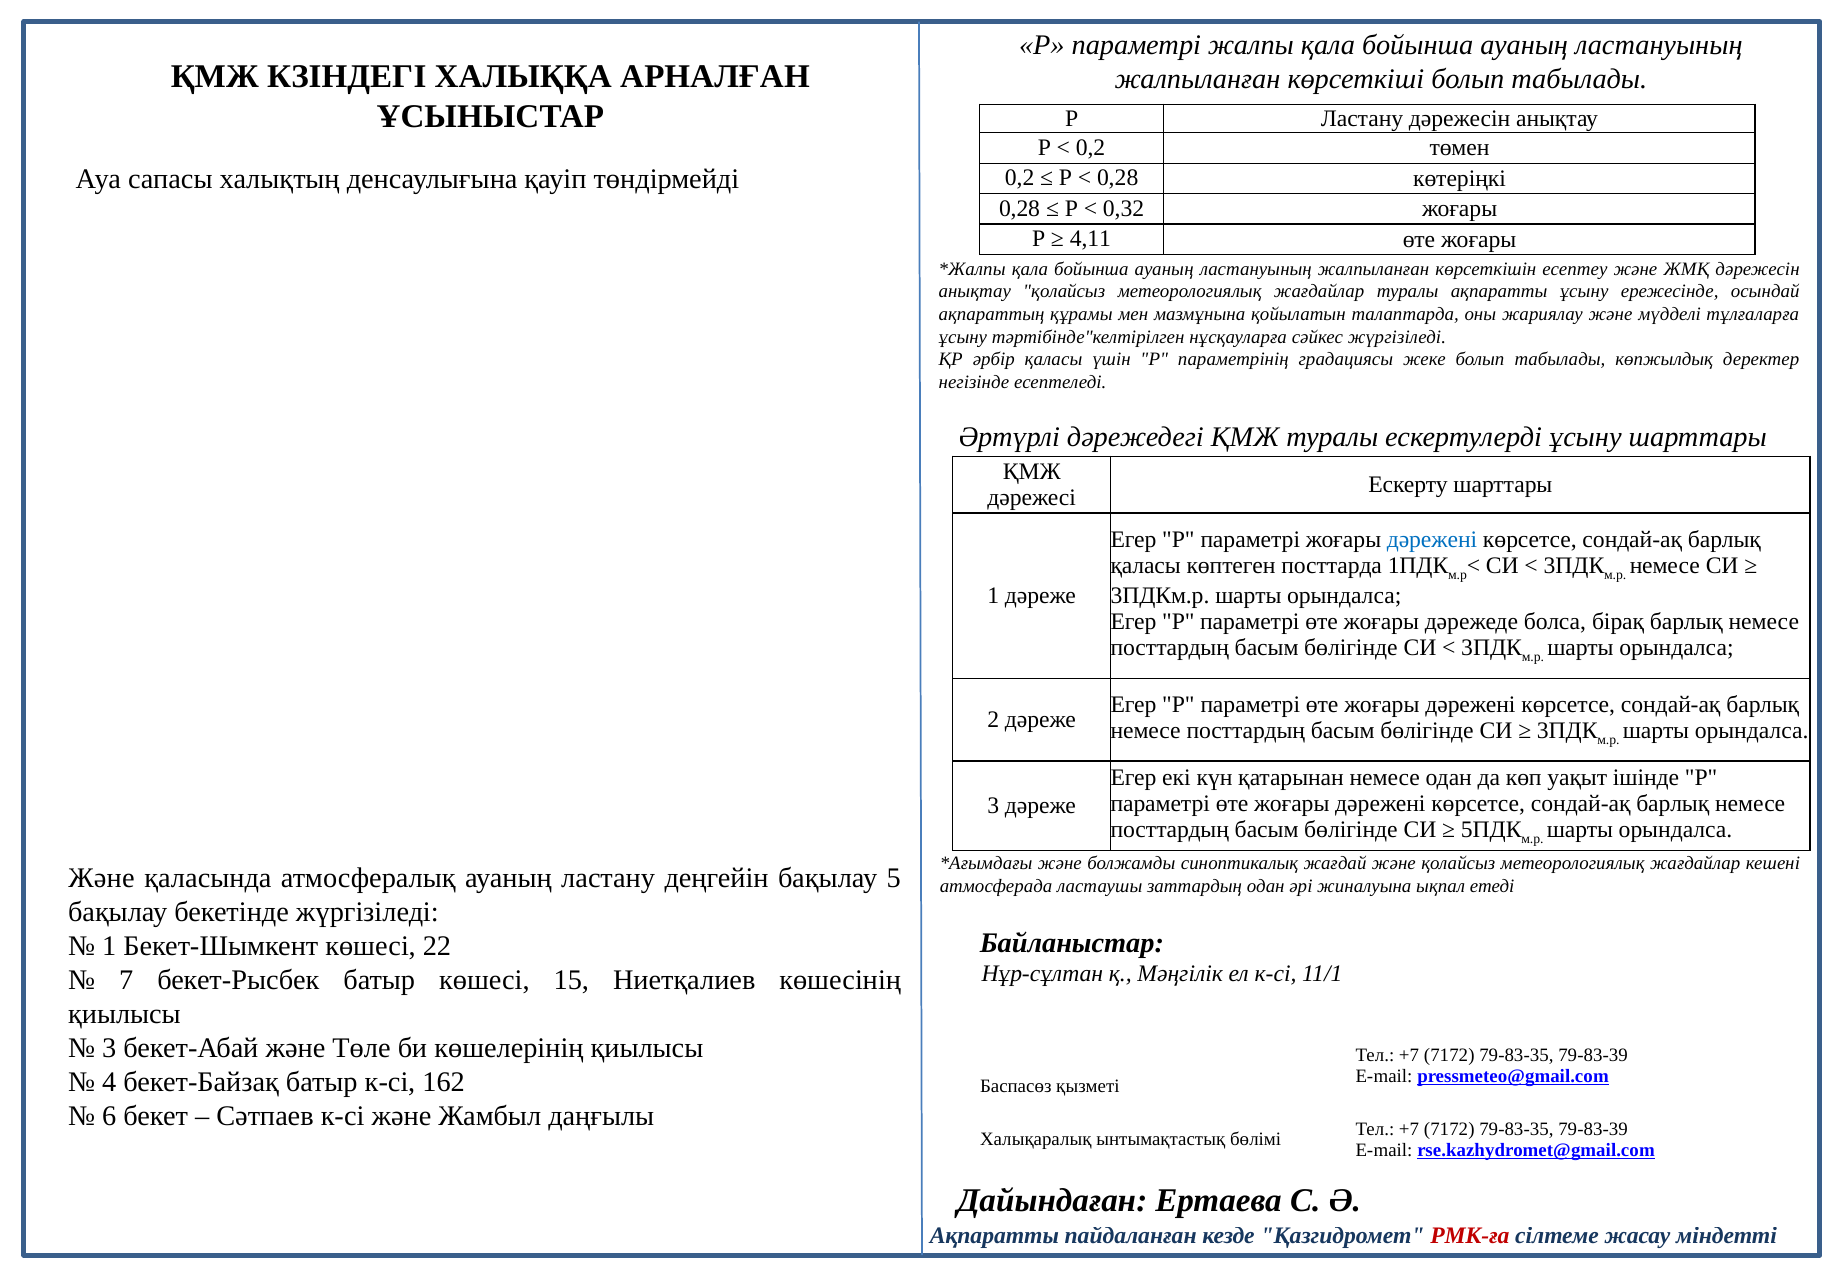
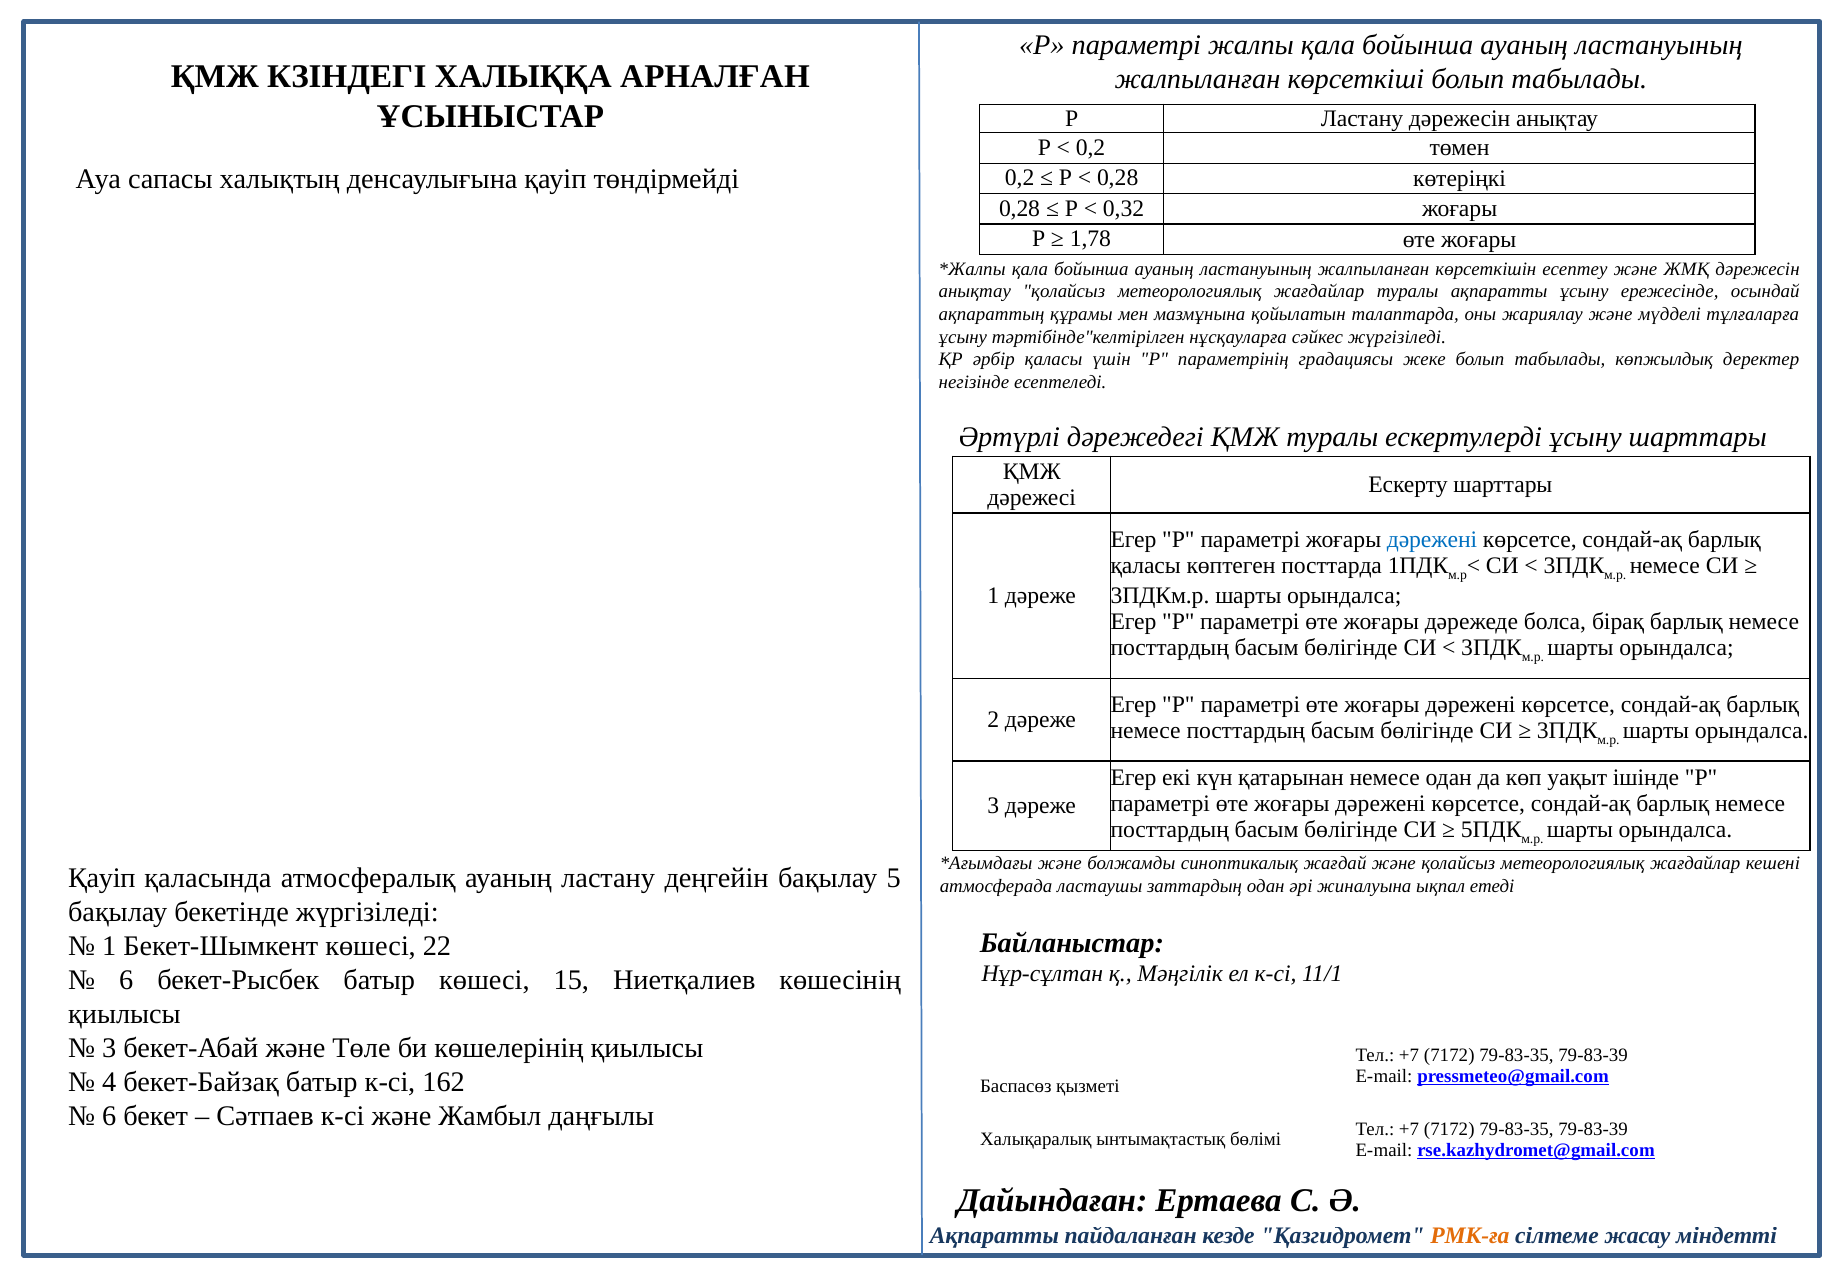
4,11: 4,11 -> 1,78
Және at (102, 878): Және -> Қауіп
7 at (126, 980): 7 -> 6
РМК-ға colour: red -> orange
